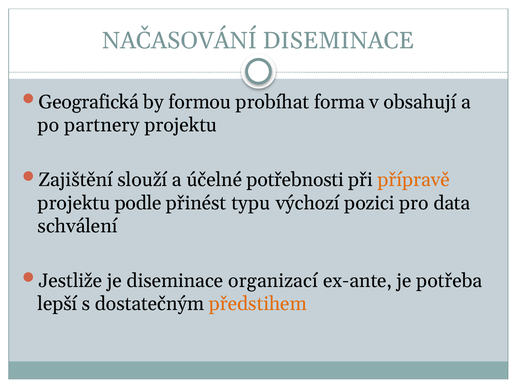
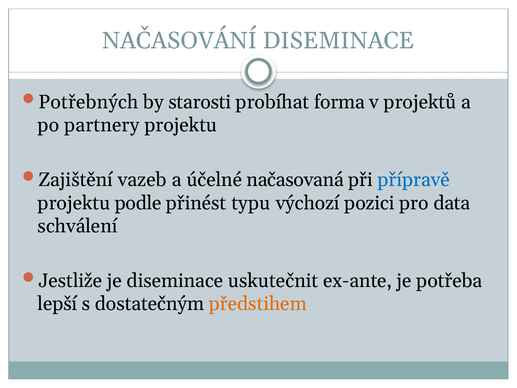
Geografická: Geografická -> Potřebných
formou: formou -> starosti
obsahují: obsahují -> projektů
slouží: slouží -> vazeb
potřebnosti: potřebnosti -> načasovaná
přípravě colour: orange -> blue
organizací: organizací -> uskutečnit
